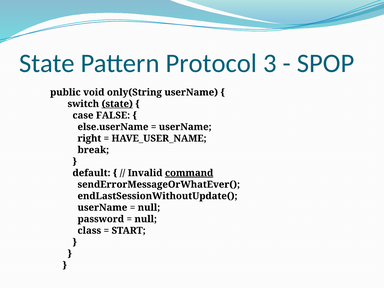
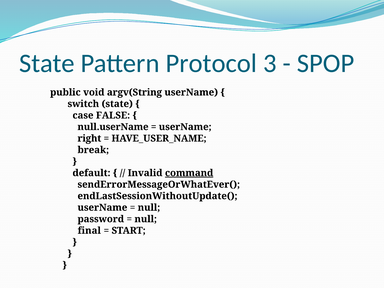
only(String: only(String -> argv(String
state at (117, 104) underline: present -> none
else.userName: else.userName -> null.userName
class: class -> final
